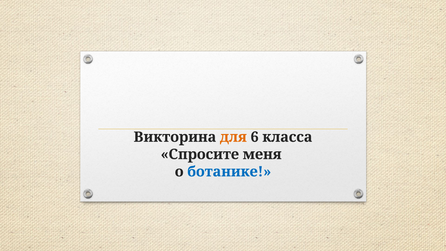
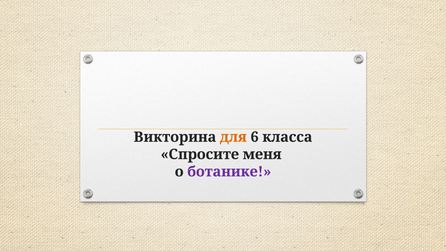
ботанике colour: blue -> purple
